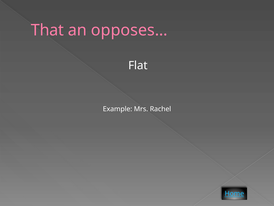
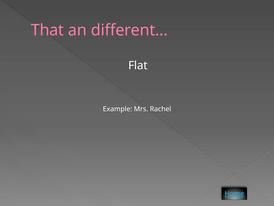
opposes…: opposes… -> different…
